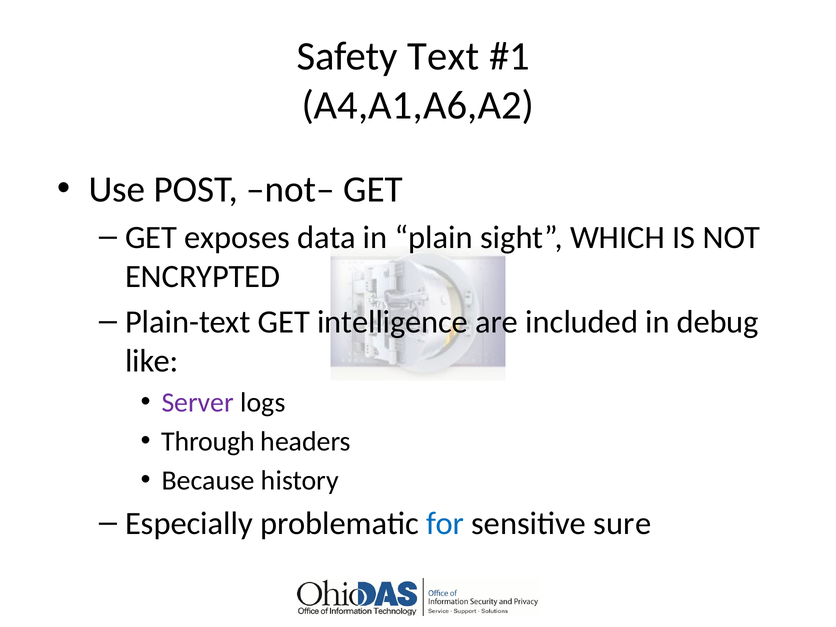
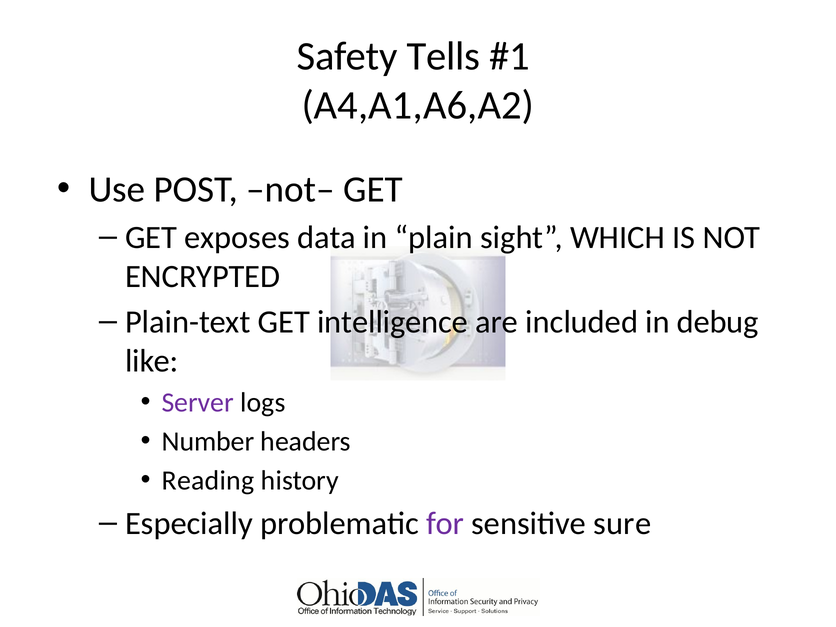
Text: Text -> Tells
Through: Through -> Number
Because: Because -> Reading
for colour: blue -> purple
